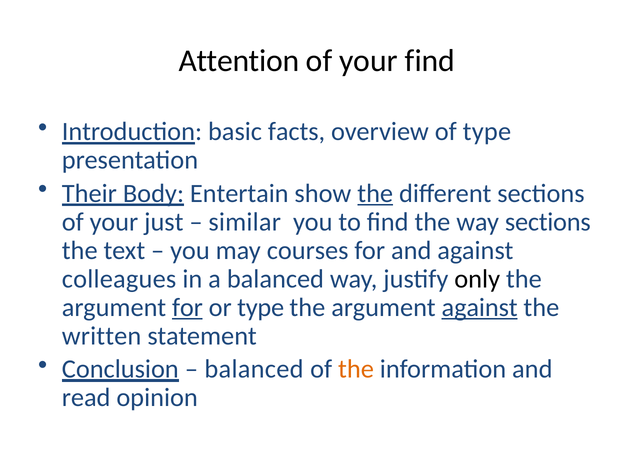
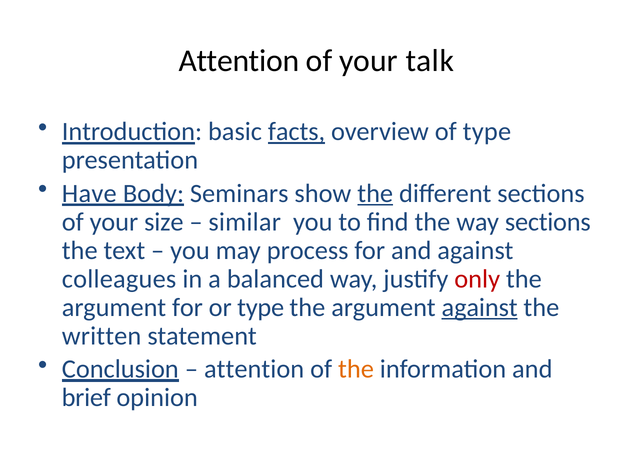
your find: find -> talk
facts underline: none -> present
Their: Their -> Have
Entertain: Entertain -> Seminars
just: just -> size
courses: courses -> process
only colour: black -> red
for at (187, 308) underline: present -> none
balanced at (254, 370): balanced -> attention
read: read -> brief
